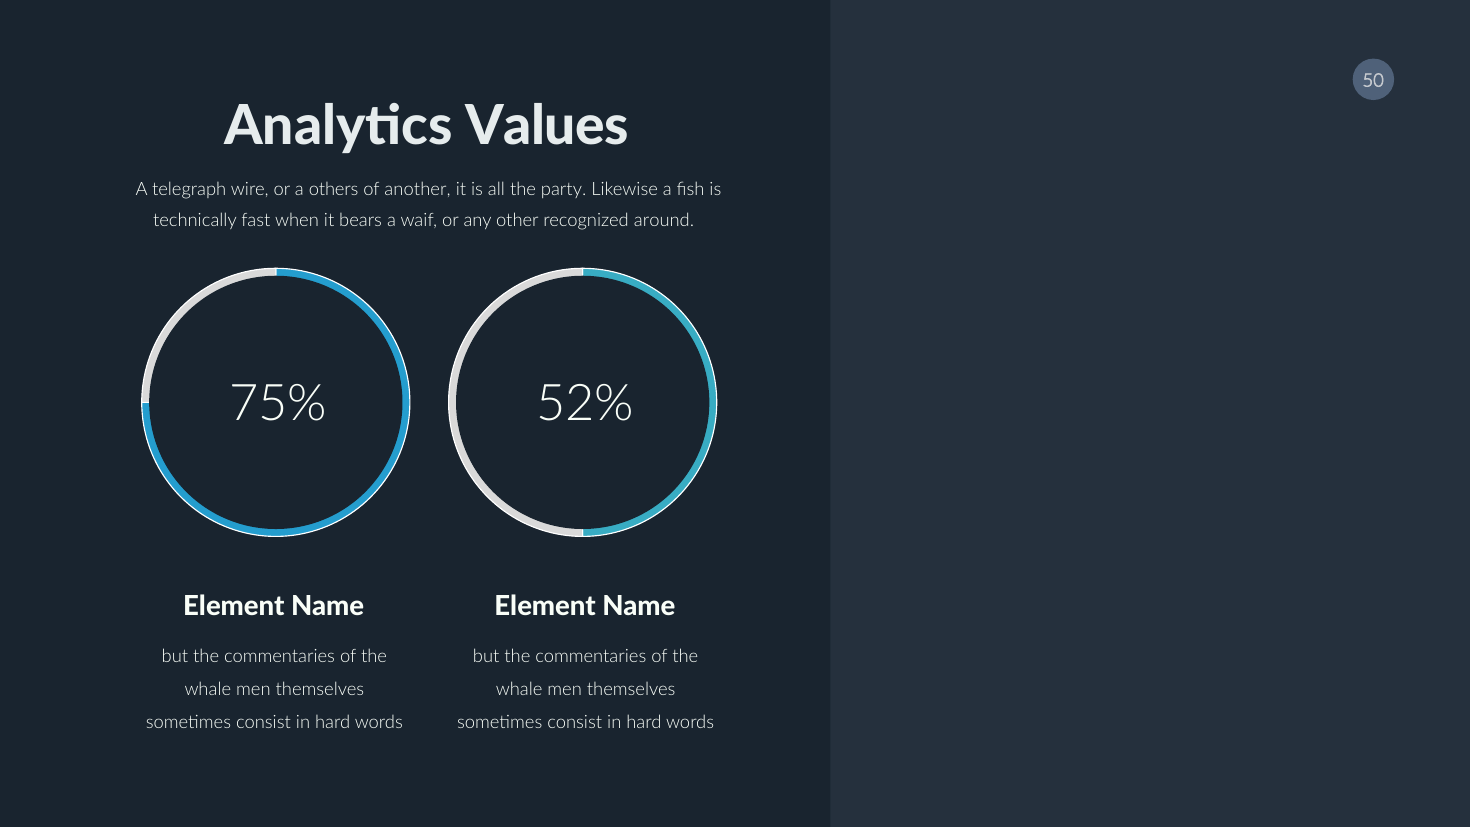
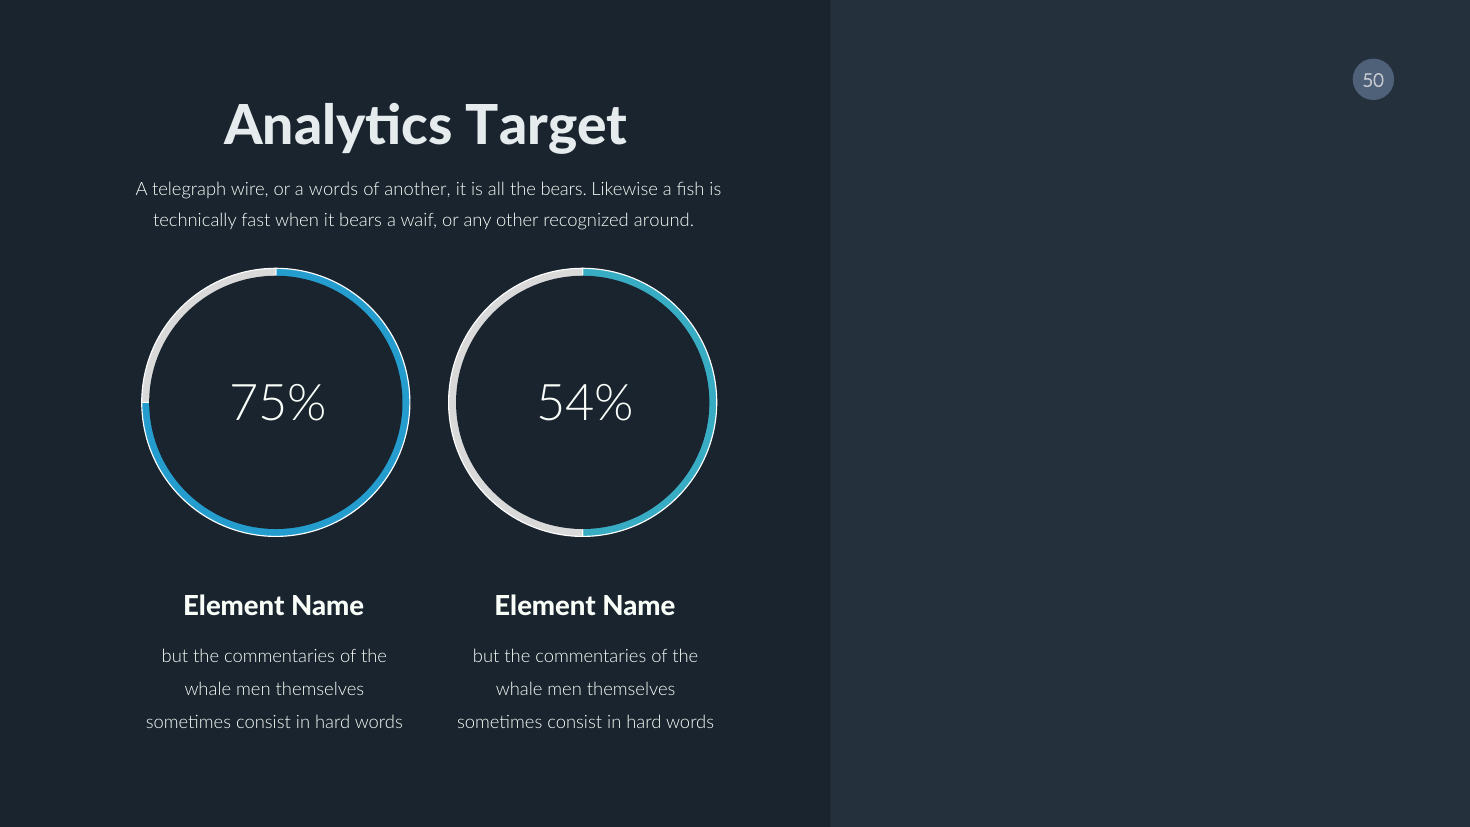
Values: Values -> Target
a others: others -> words
the party: party -> bears
52%: 52% -> 54%
